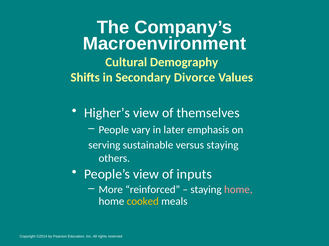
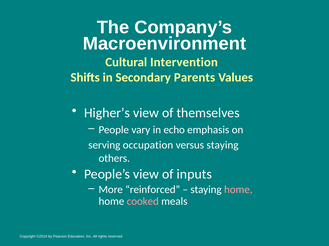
Demography: Demography -> Intervention
Divorce: Divorce -> Parents
later: later -> echo
sustainable: sustainable -> occupation
cooked colour: yellow -> pink
